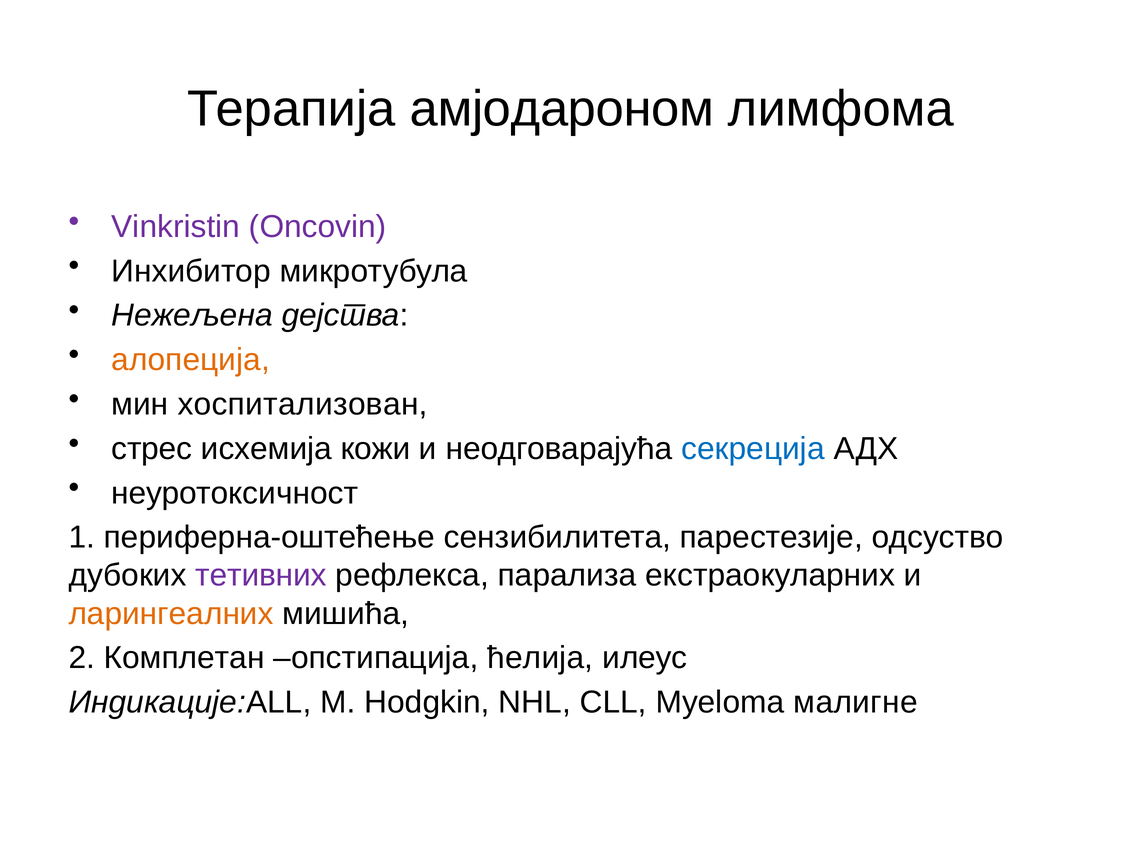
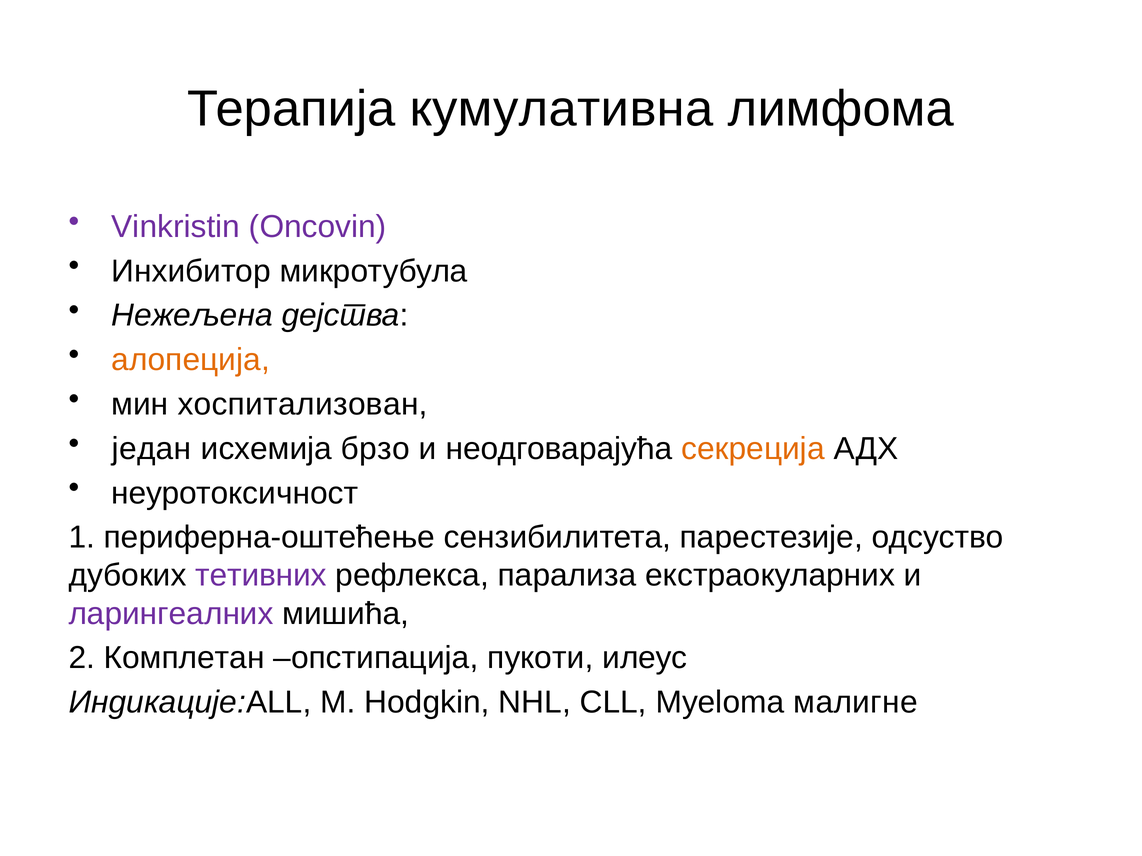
амјодароном: амјодароном -> кумулативна
стрес: стрес -> један
кожи: кожи -> брзо
секреција colour: blue -> orange
ларингеалних colour: orange -> purple
ћелија: ћелија -> пукоти
